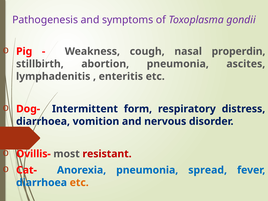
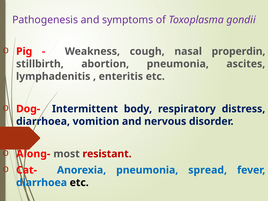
form: form -> body
Ovillis-: Ovillis- -> Along-
etc at (79, 183) colour: orange -> black
